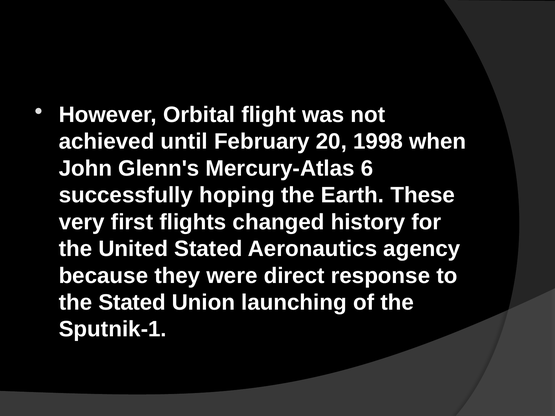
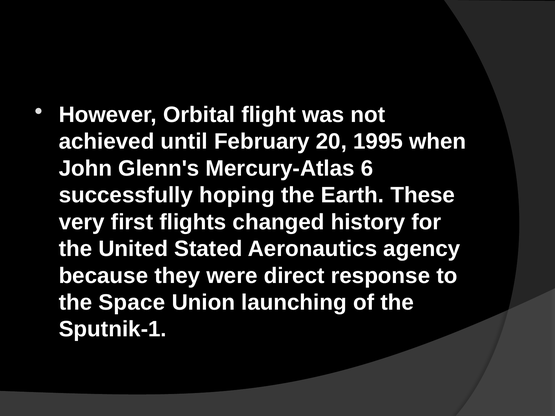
1998: 1998 -> 1995
the Stated: Stated -> Space
